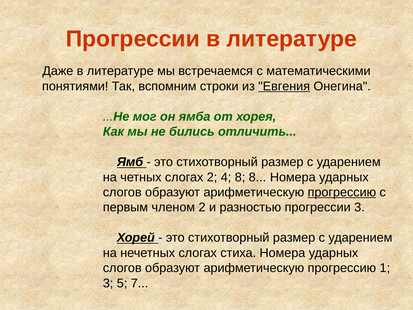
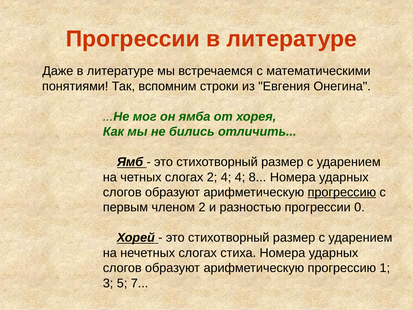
Евгения underline: present -> none
4 8: 8 -> 4
прогрессии 3: 3 -> 0
